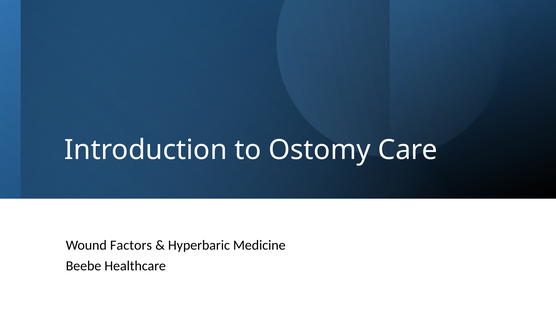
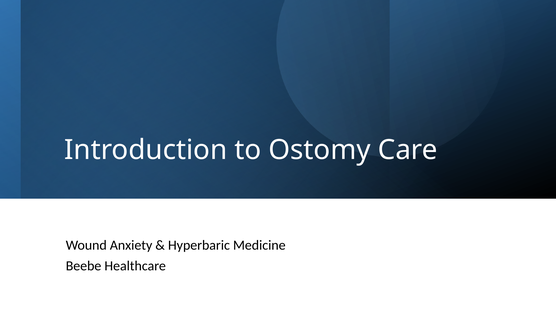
Factors: Factors -> Anxiety
